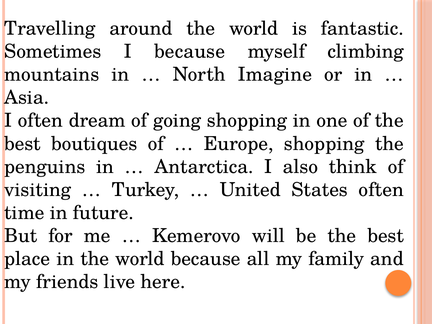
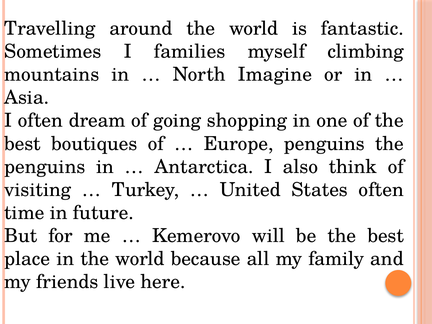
I because: because -> families
Europe shopping: shopping -> penguins
